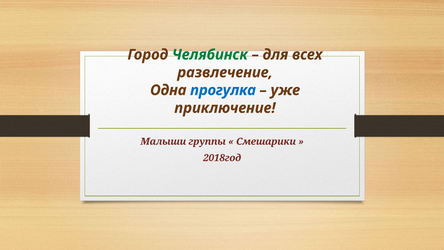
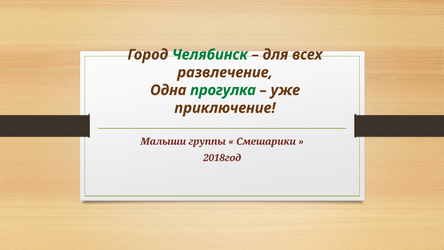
прогулка colour: blue -> green
